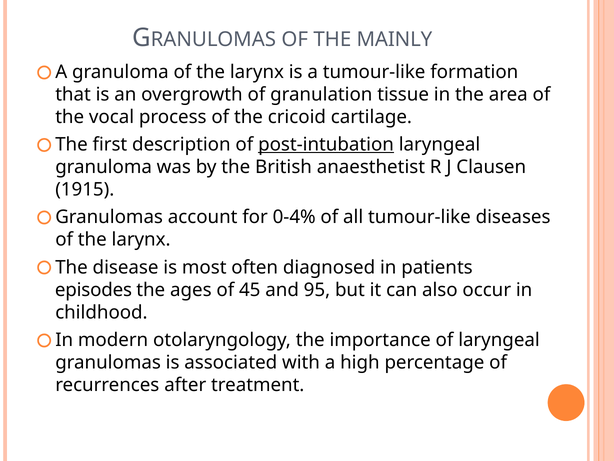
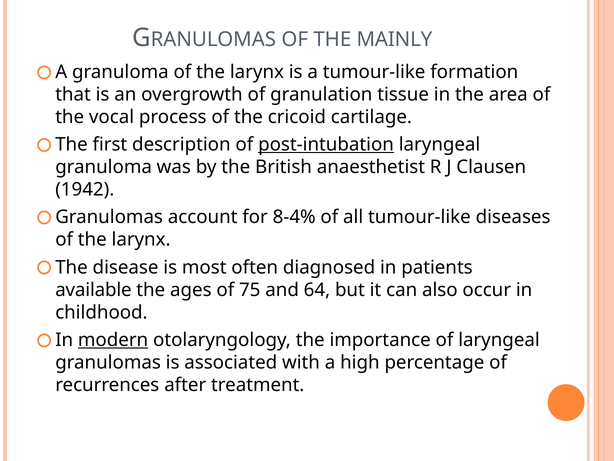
1915: 1915 -> 1942
0-4%: 0-4% -> 8-4%
episodes: episodes -> available
45: 45 -> 75
95: 95 -> 64
modern underline: none -> present
